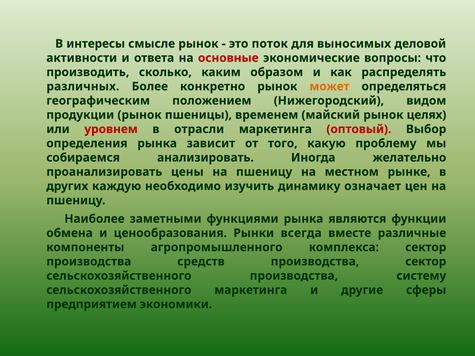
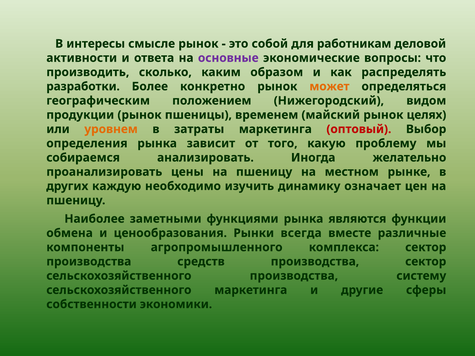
поток: поток -> собой
выносимых: выносимых -> работникам
основные colour: red -> purple
различных: различных -> разработки
уровнем colour: red -> orange
отрасли: отрасли -> затраты
предприятием: предприятием -> собственности
